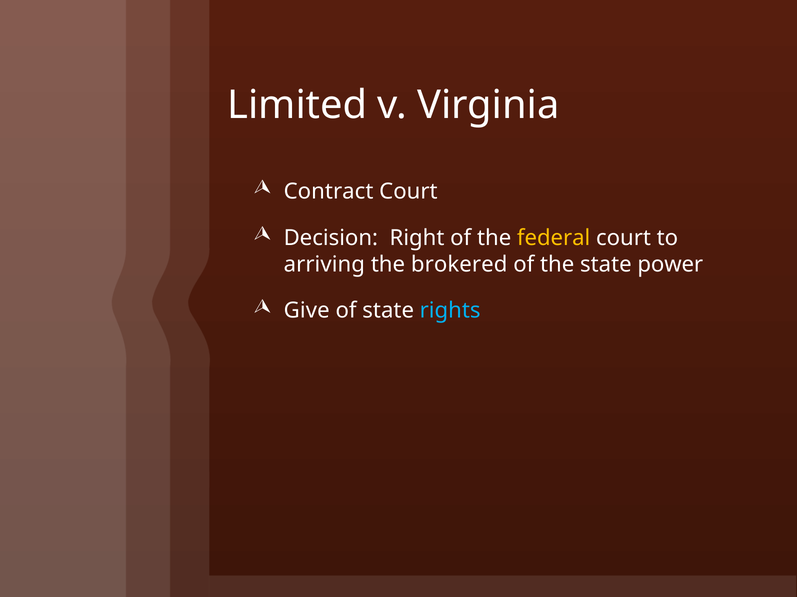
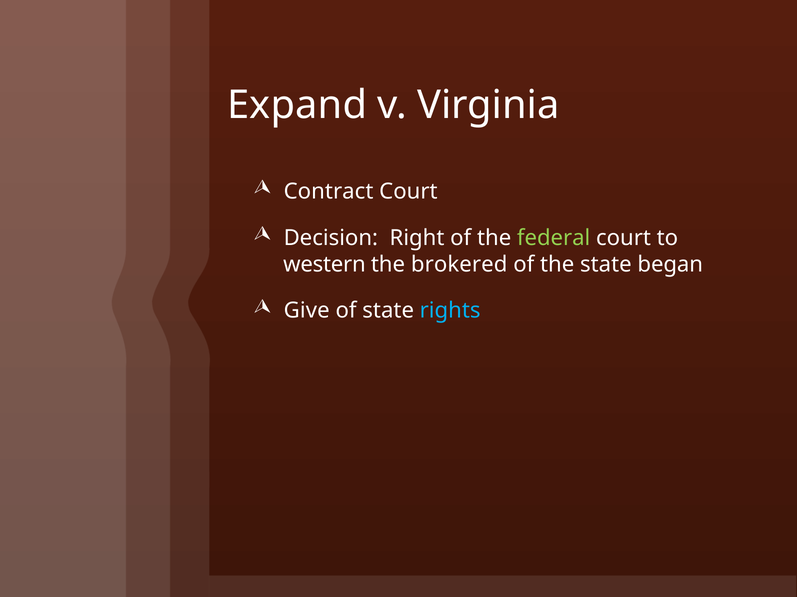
Limited: Limited -> Expand
federal colour: yellow -> light green
arriving: arriving -> western
power: power -> began
